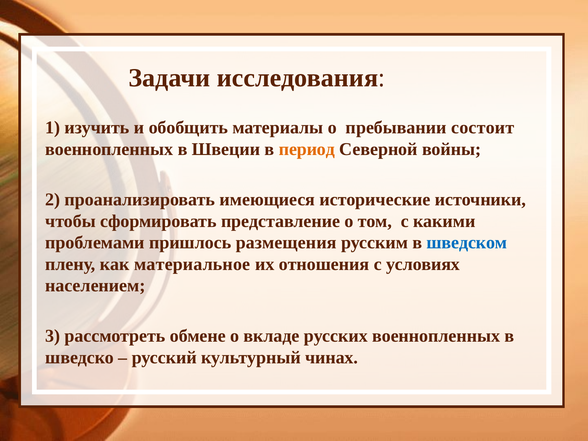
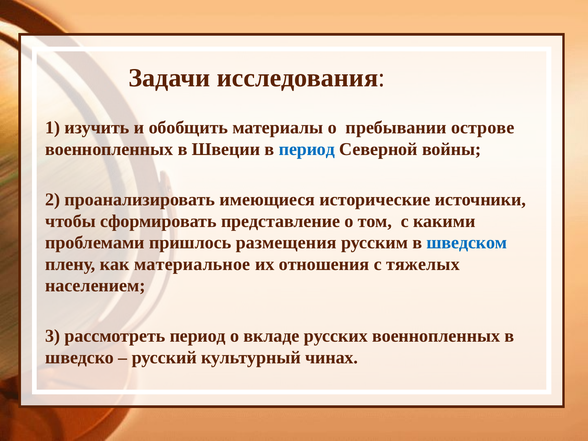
состоит: состоит -> острове
период at (307, 149) colour: orange -> blue
условиях: условиях -> тяжелых
рассмотреть обмене: обмене -> период
